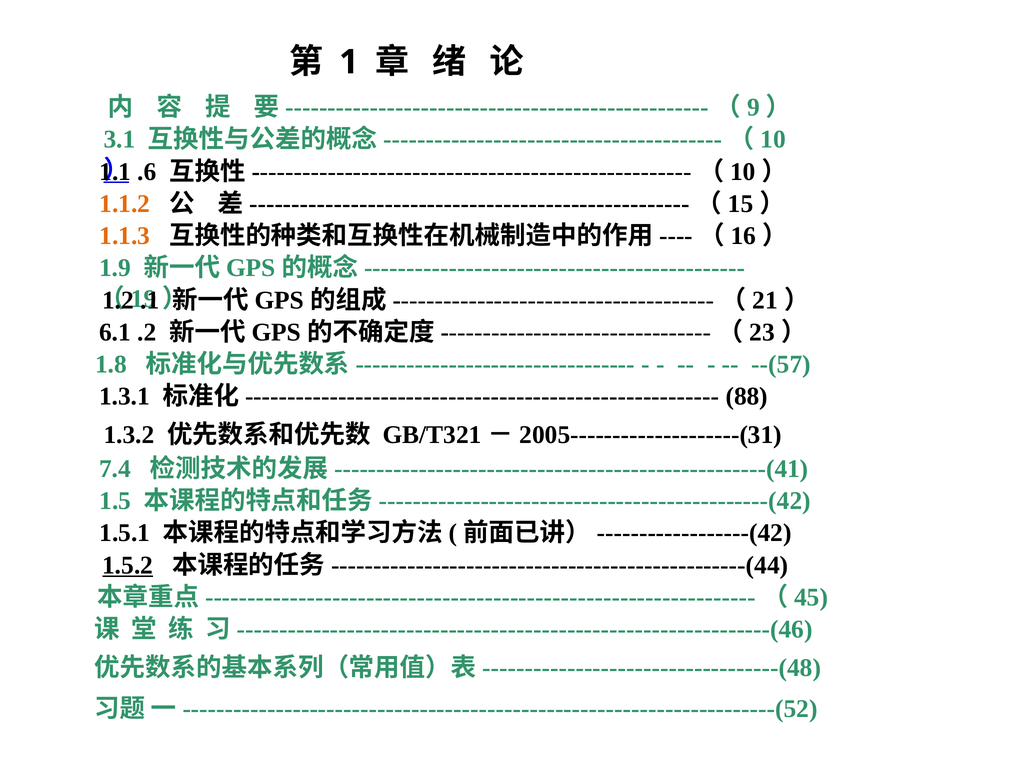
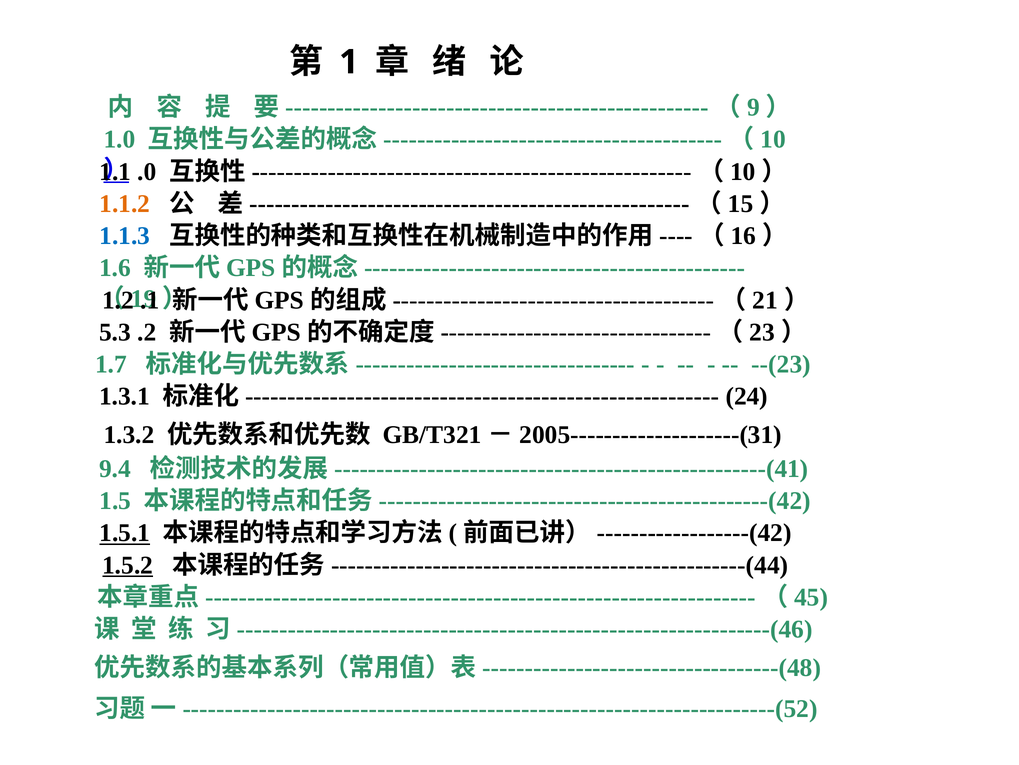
3.1: 3.1 -> 1.0
.6: .6 -> .0
1.1.3 colour: orange -> blue
1.9: 1.9 -> 1.6
6.1: 6.1 -> 5.3
1.8: 1.8 -> 1.7
--(57: --(57 -> --(23
88: 88 -> 24
7.4: 7.4 -> 9.4
1.5.1 underline: none -> present
